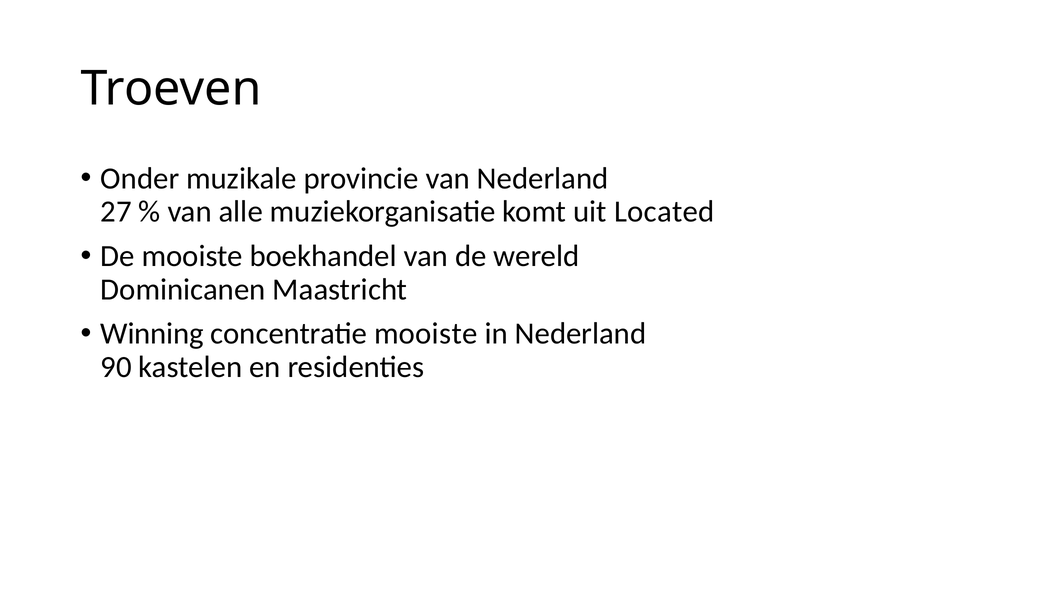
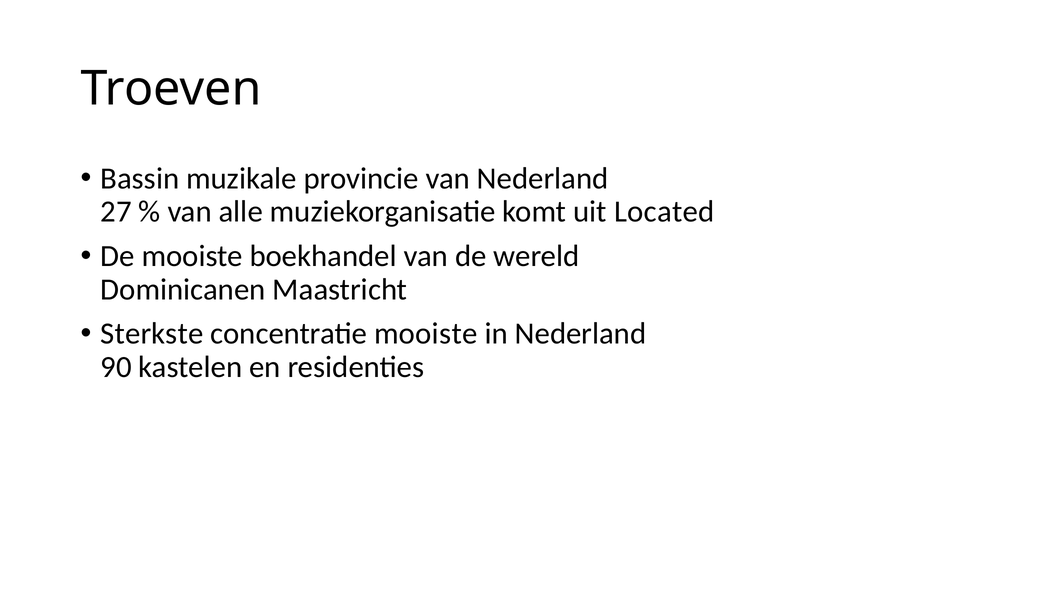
Onder: Onder -> Bassin
Winning: Winning -> Sterkste
